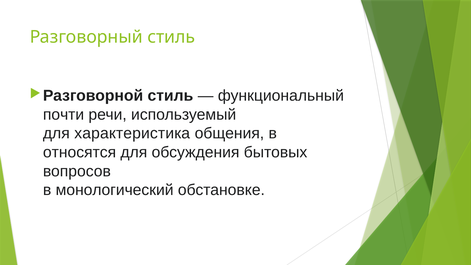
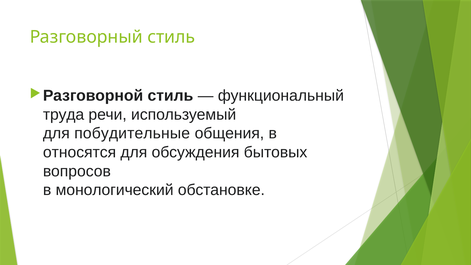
почти: почти -> труда
характеристика: характеристика -> побудительные
